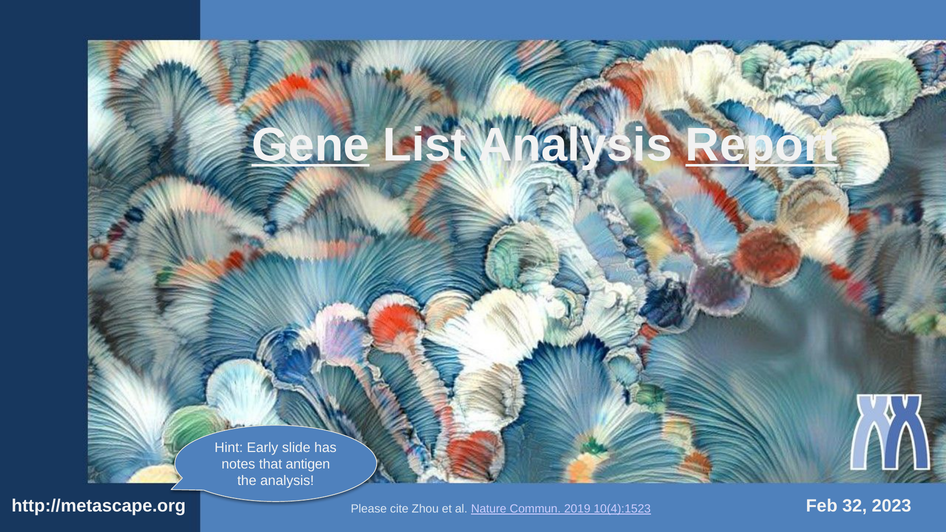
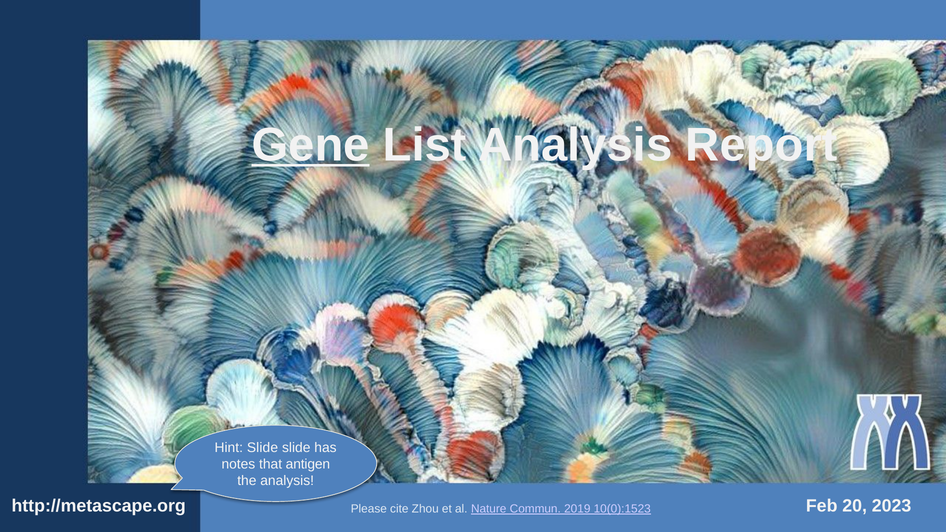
Report underline: present -> none
Hint Early: Early -> Slide
32: 32 -> 20
10(4):1523: 10(4):1523 -> 10(0):1523
